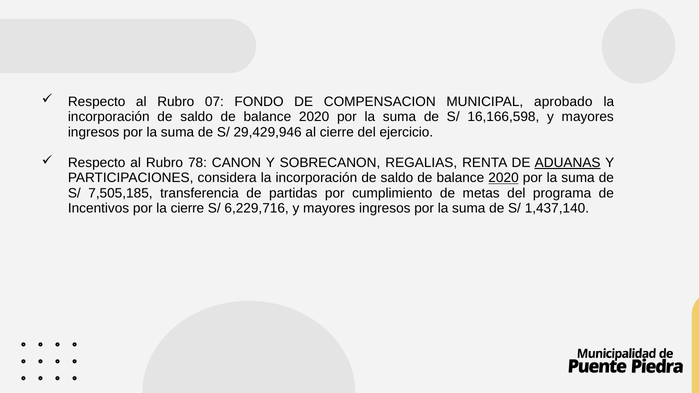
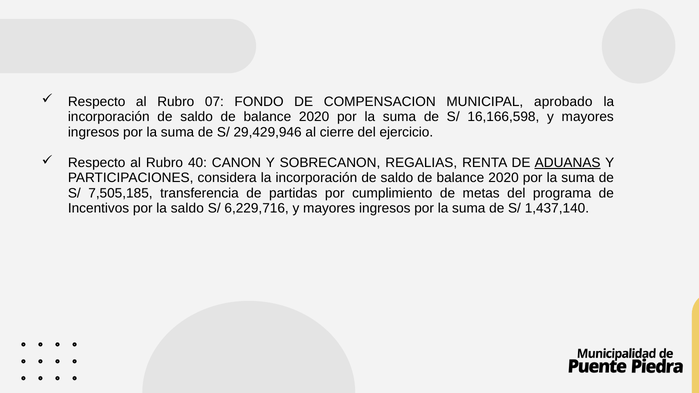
78: 78 -> 40
2020 at (504, 178) underline: present -> none
la cierre: cierre -> saldo
